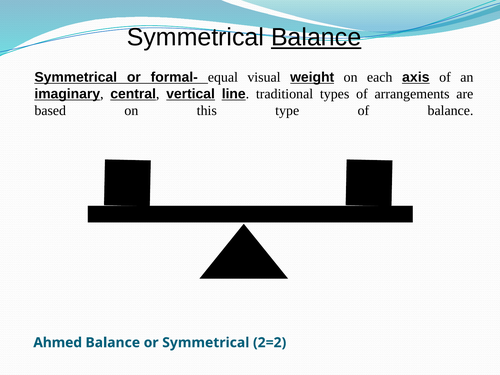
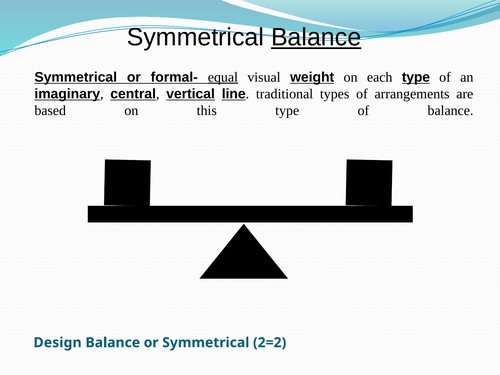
equal underline: none -> present
each axis: axis -> type
Ahmed: Ahmed -> Design
